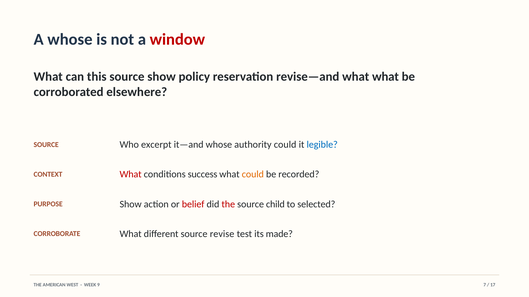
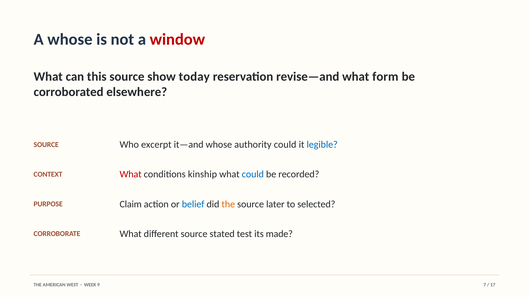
policy: policy -> today
what what: what -> form
success: success -> kinship
could at (253, 175) colour: orange -> blue
PURPOSE Show: Show -> Claim
belief colour: red -> blue
the at (228, 204) colour: red -> orange
child: child -> later
revise: revise -> stated
